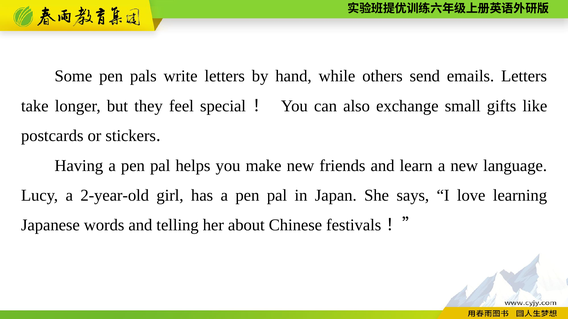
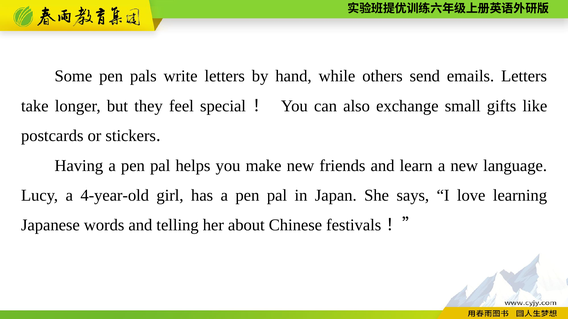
2-year-old: 2-year-old -> 4-year-old
